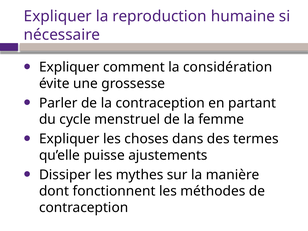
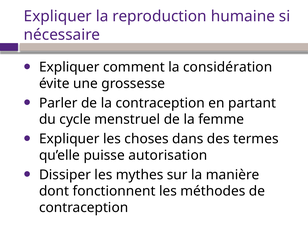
ajustements: ajustements -> autorisation
